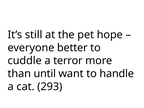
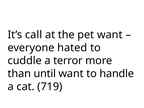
still: still -> call
pet hope: hope -> want
better: better -> hated
293: 293 -> 719
